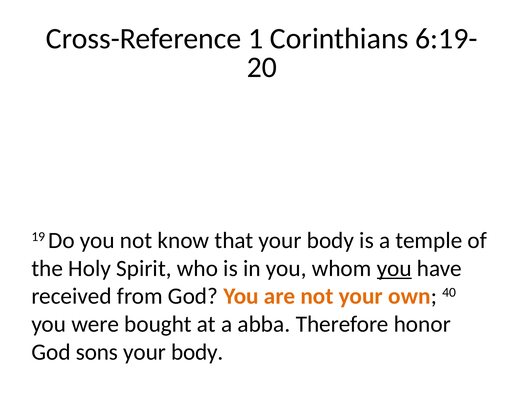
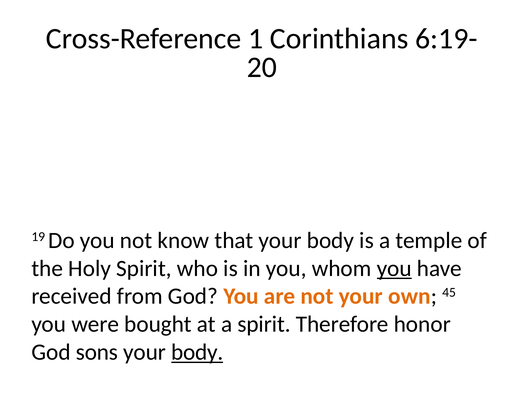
40: 40 -> 45
a abba: abba -> spirit
body at (197, 352) underline: none -> present
